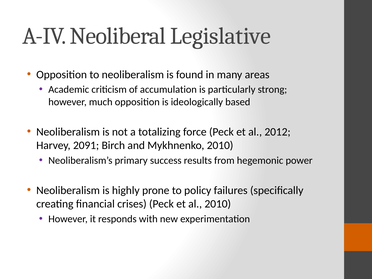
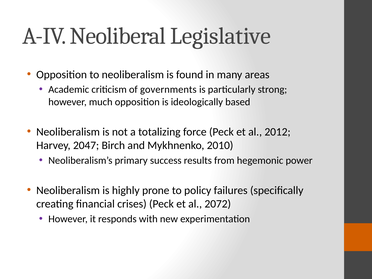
accumulation: accumulation -> governments
2091: 2091 -> 2047
al 2010: 2010 -> 2072
